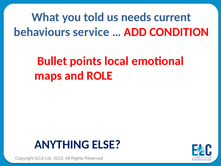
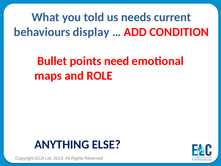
service: service -> display
local: local -> need
